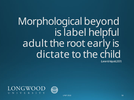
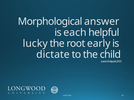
beyond: beyond -> answer
label: label -> each
adult: adult -> lucky
